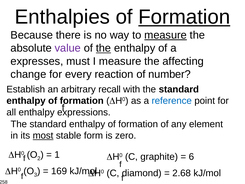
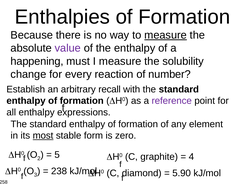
Formation at (184, 17) underline: present -> none
the at (103, 48) underline: present -> none
expresses: expresses -> happening
affecting: affecting -> solubility
reference colour: blue -> purple
1: 1 -> 5
6: 6 -> 4
169: 169 -> 238
2.68: 2.68 -> 5.90
